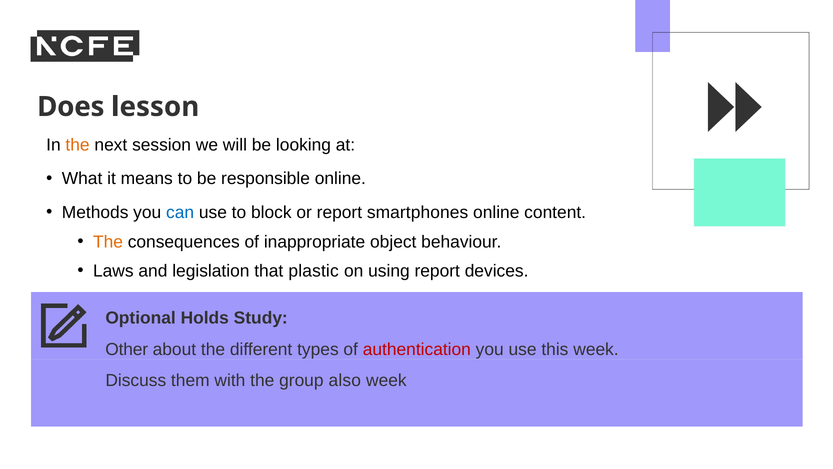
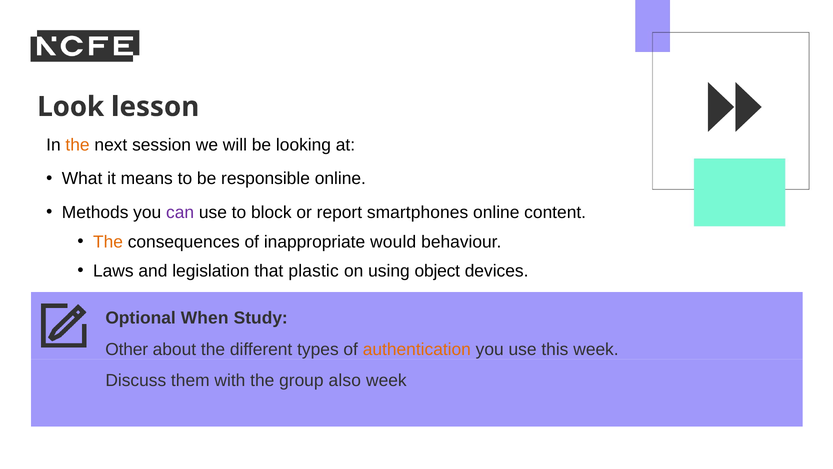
Does: Does -> Look
can colour: blue -> purple
object: object -> would
using report: report -> object
Holds: Holds -> When
authentication colour: red -> orange
